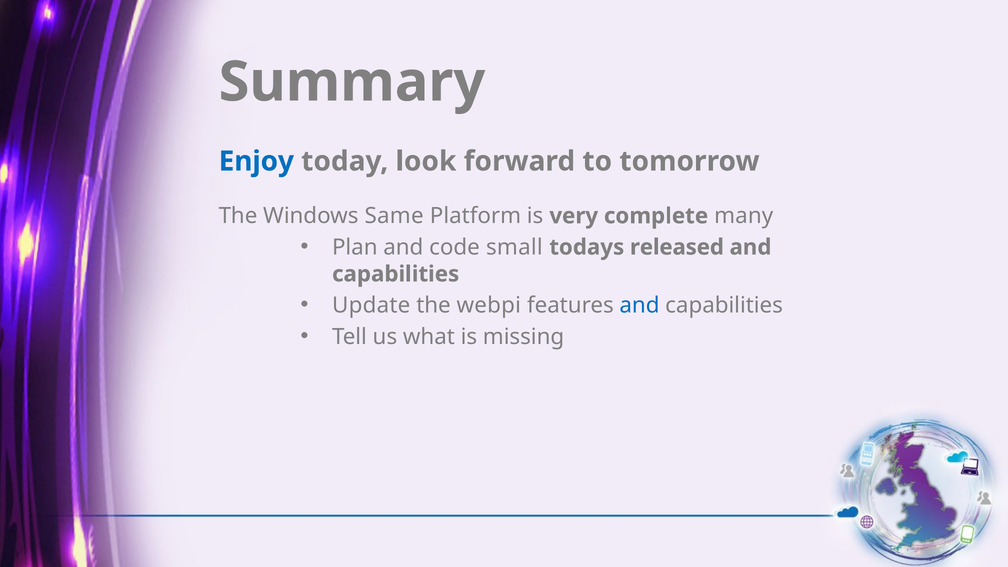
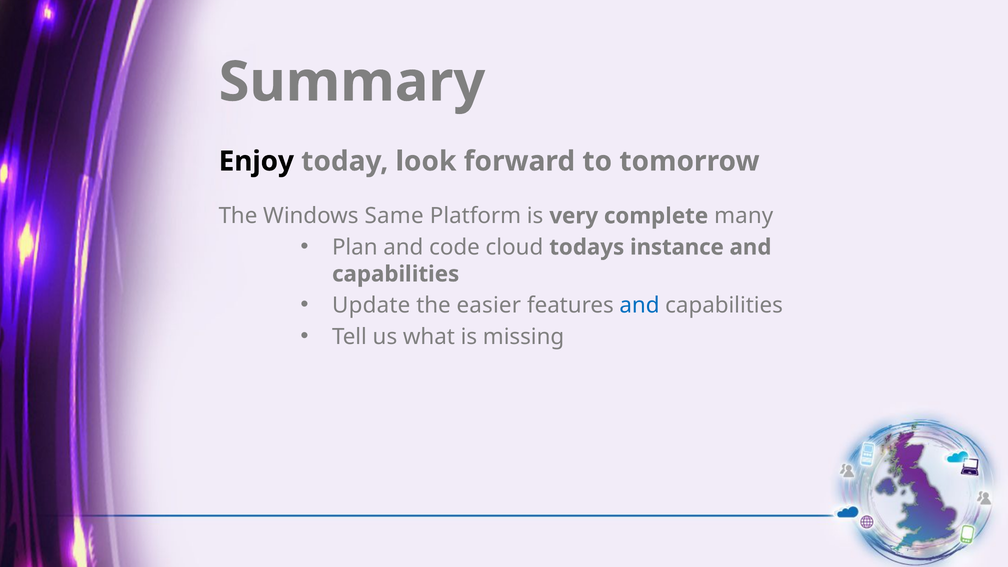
Enjoy colour: blue -> black
small: small -> cloud
released: released -> instance
webpi: webpi -> easier
